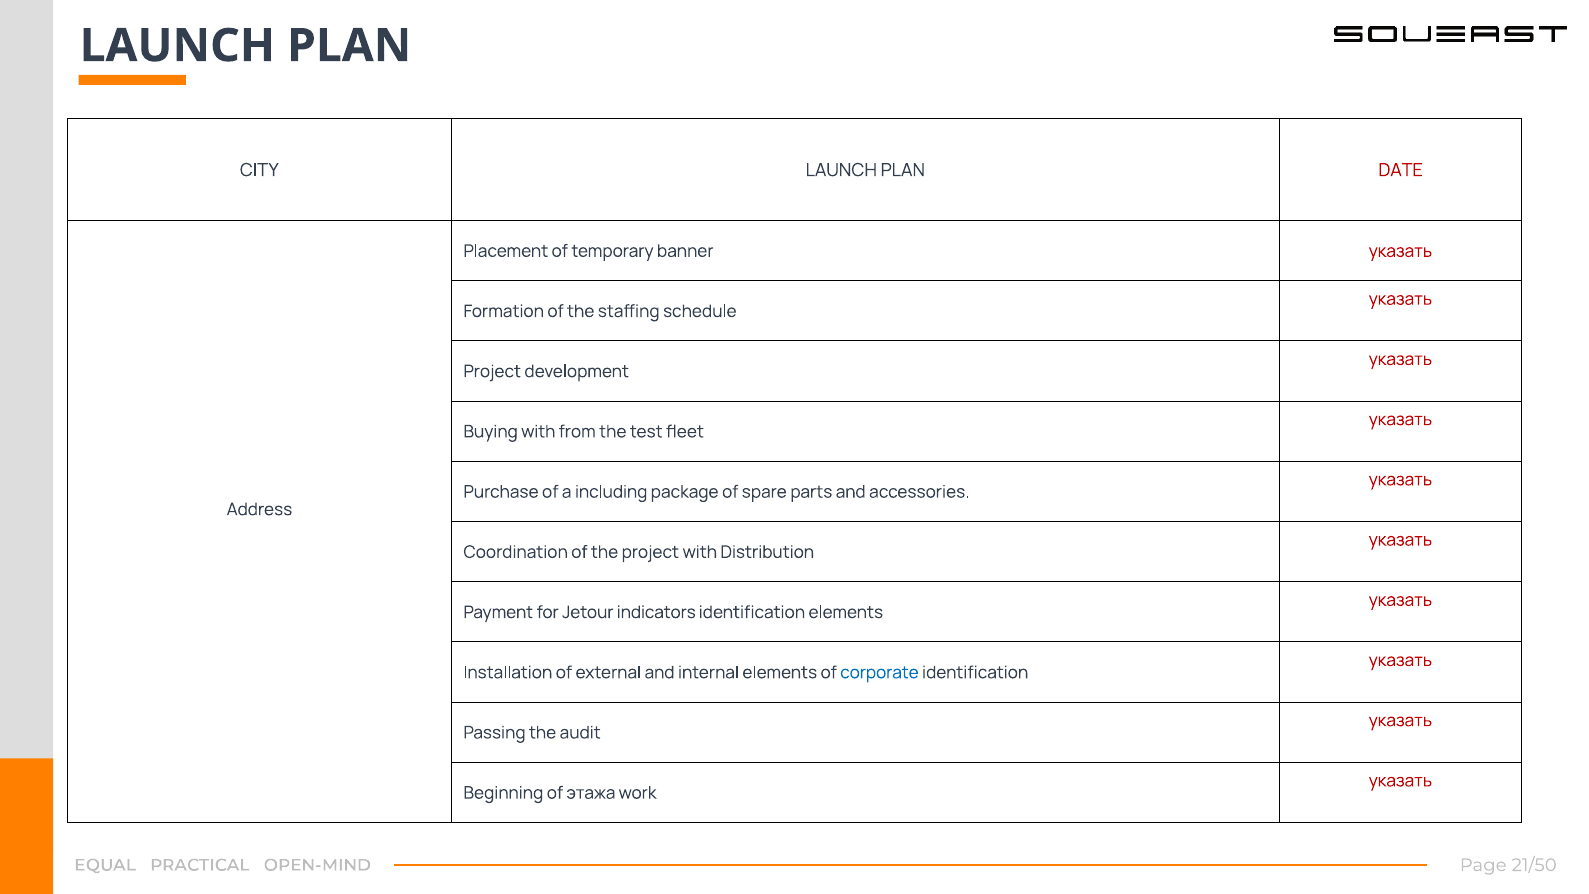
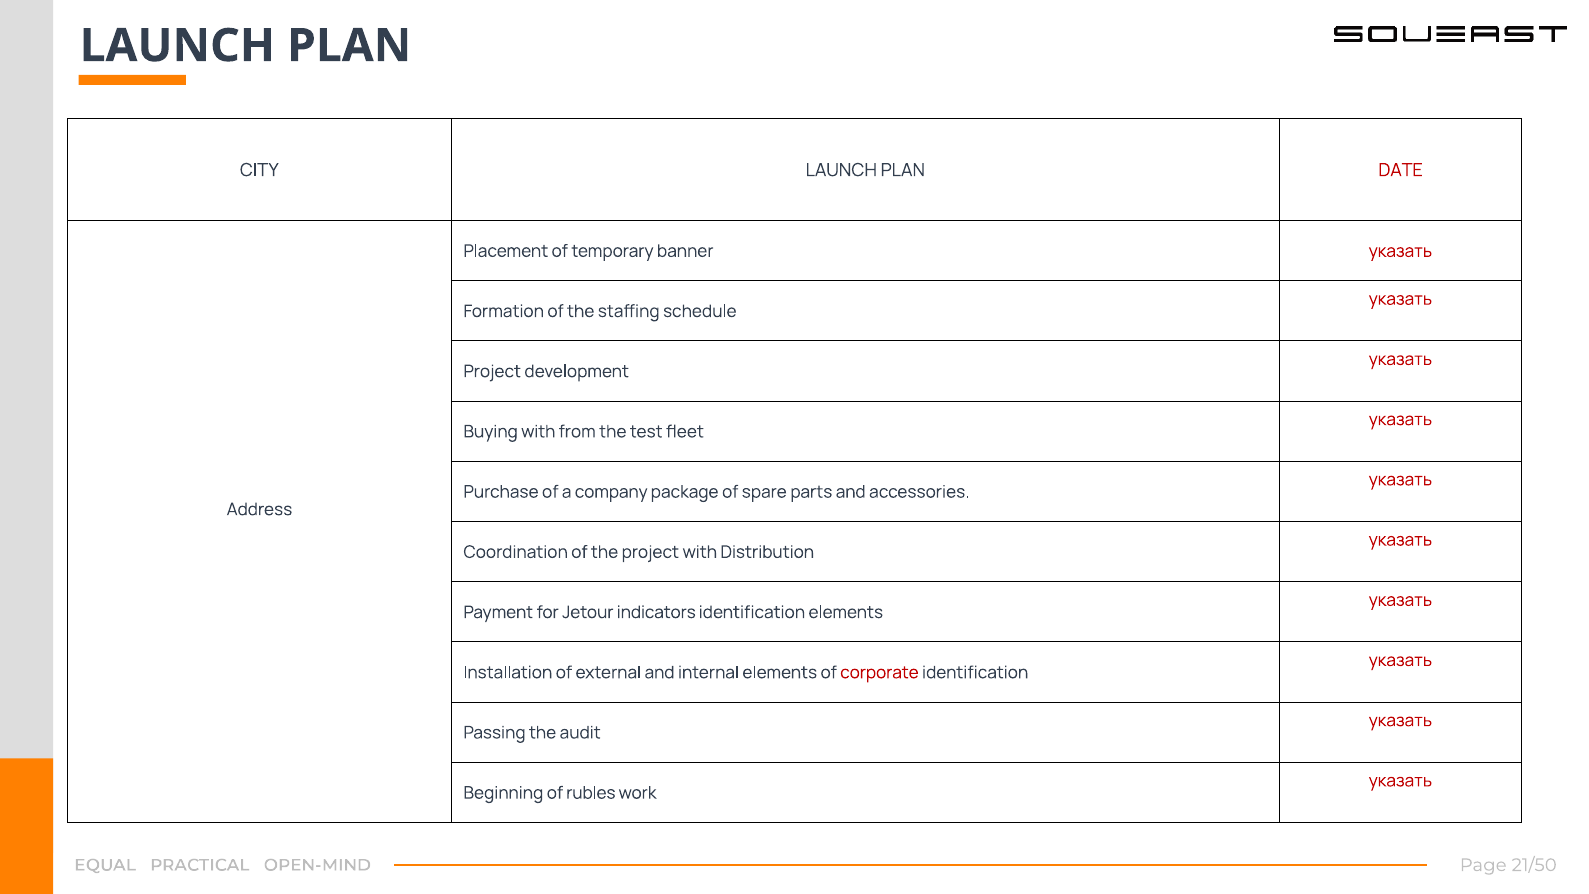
including: including -> company
corporate colour: blue -> red
этажа: этажа -> rubles
